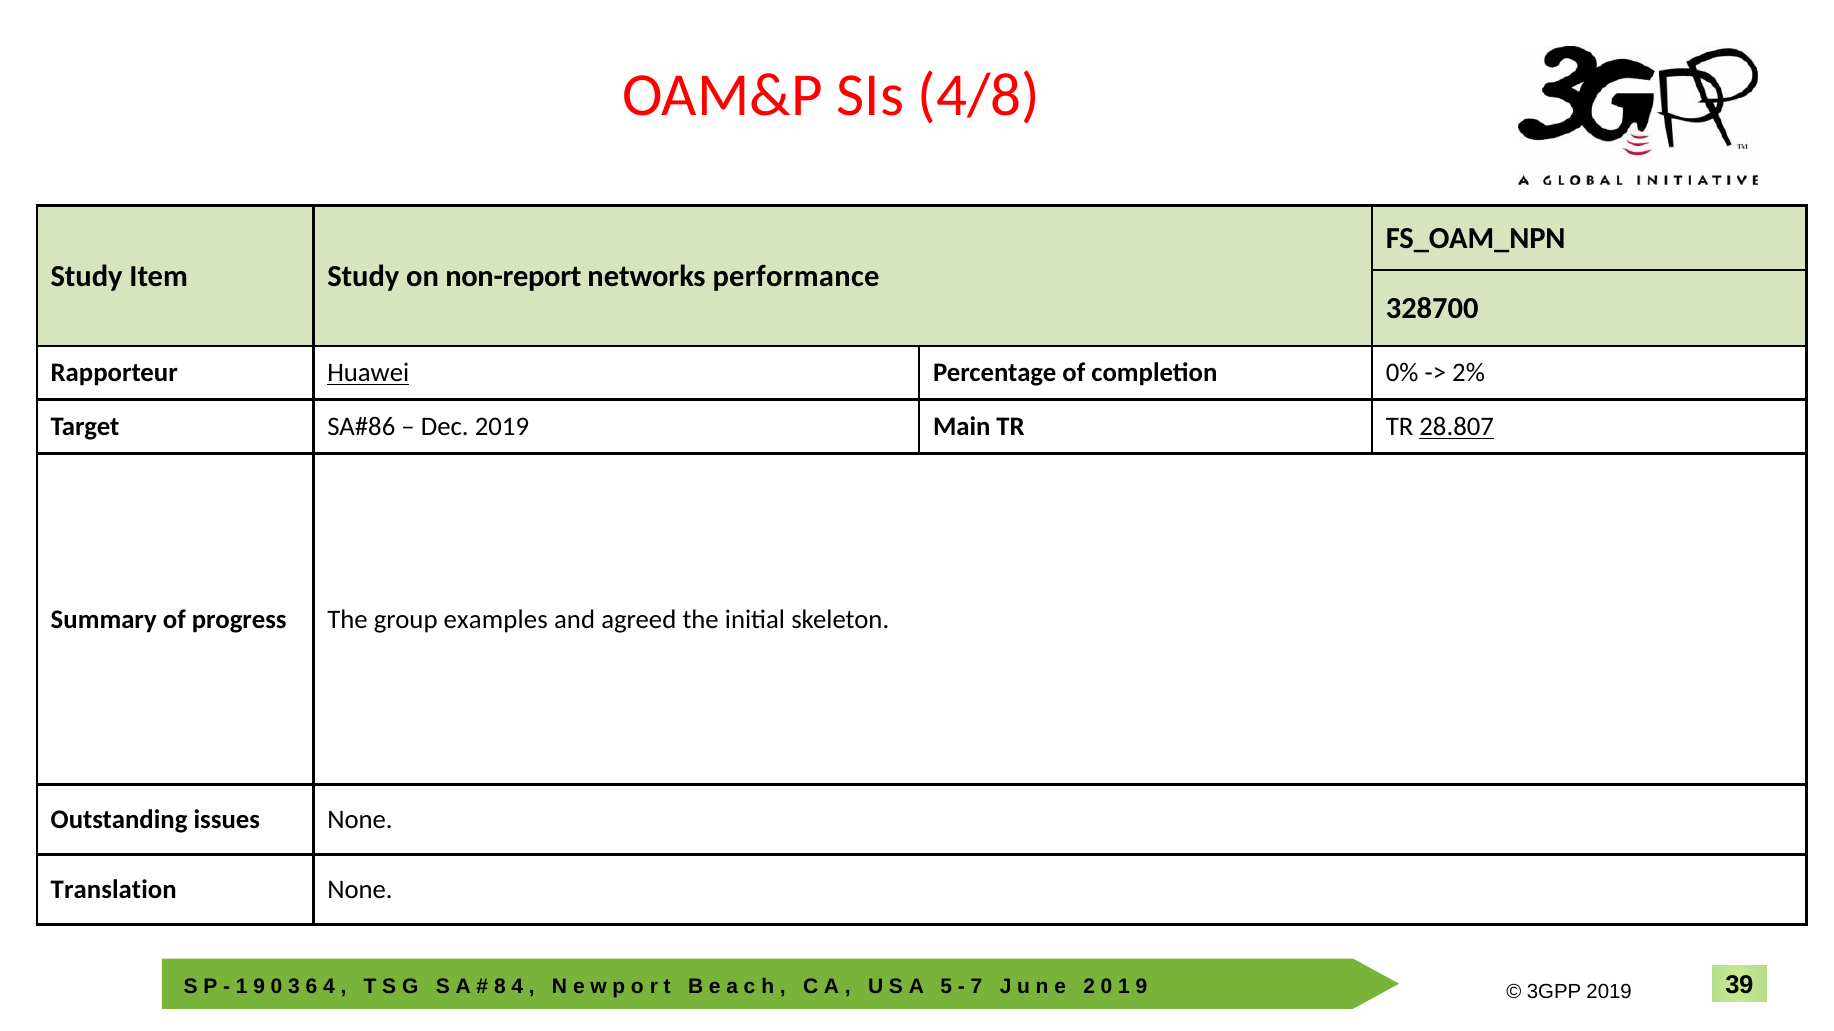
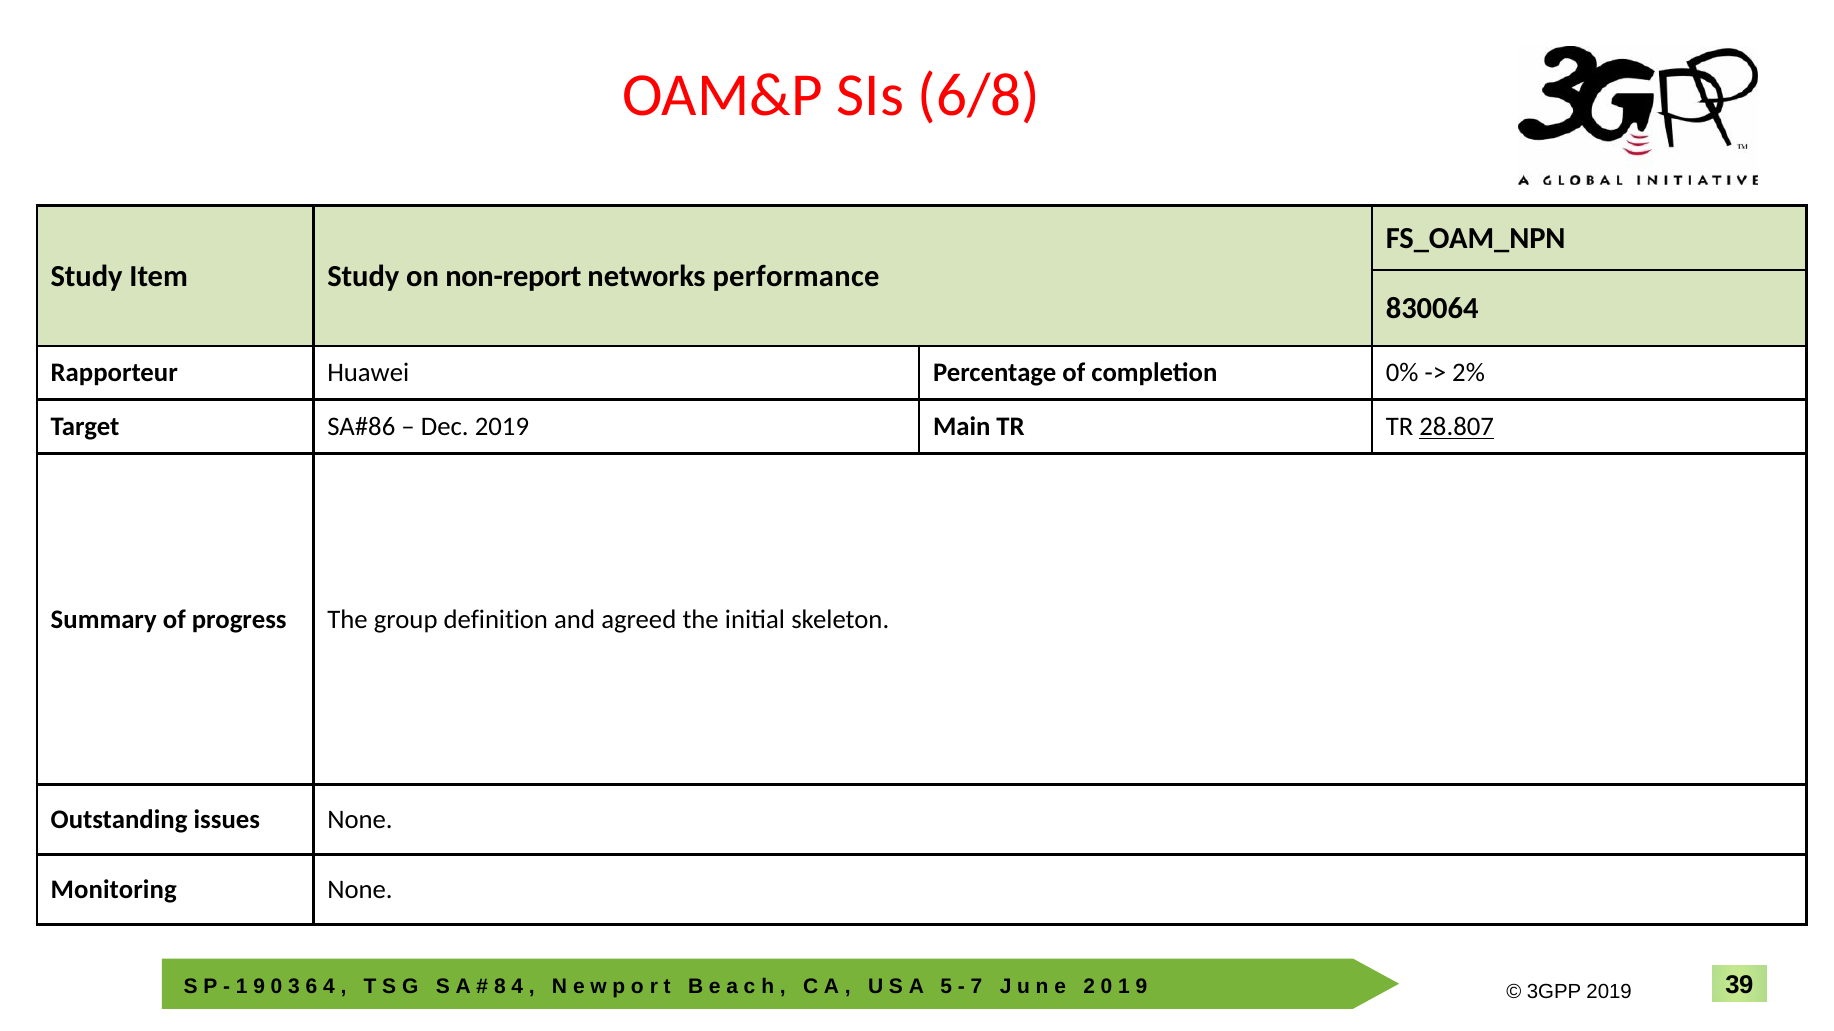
4/8: 4/8 -> 6/8
328700: 328700 -> 830064
Huawei underline: present -> none
examples: examples -> definition
Translation: Translation -> Monitoring
